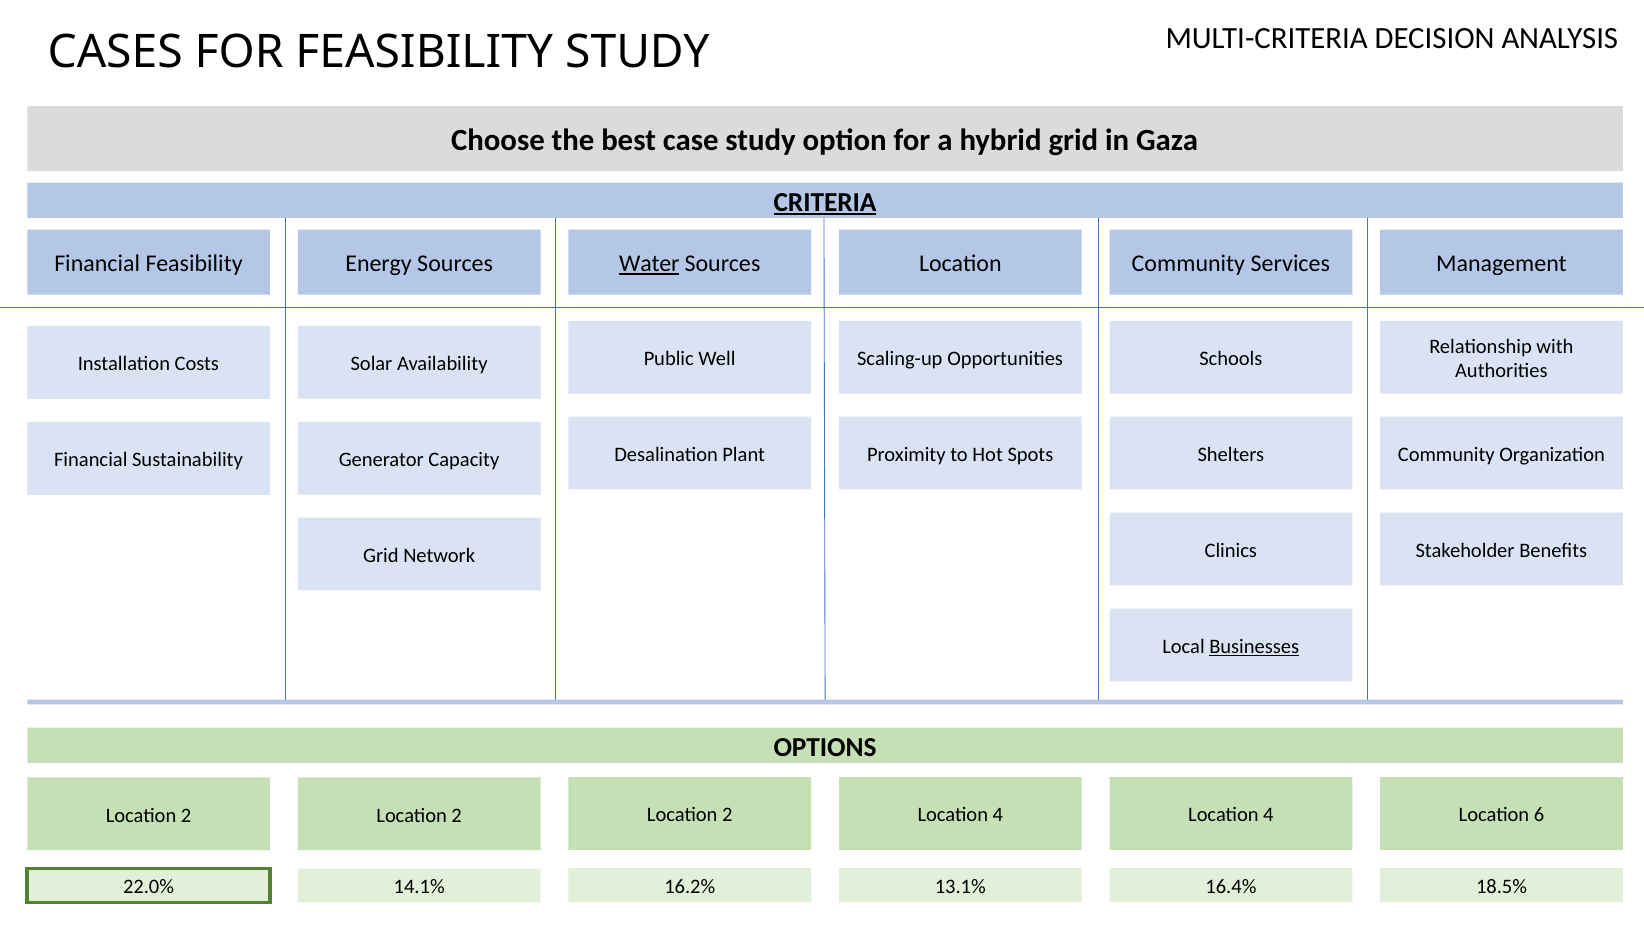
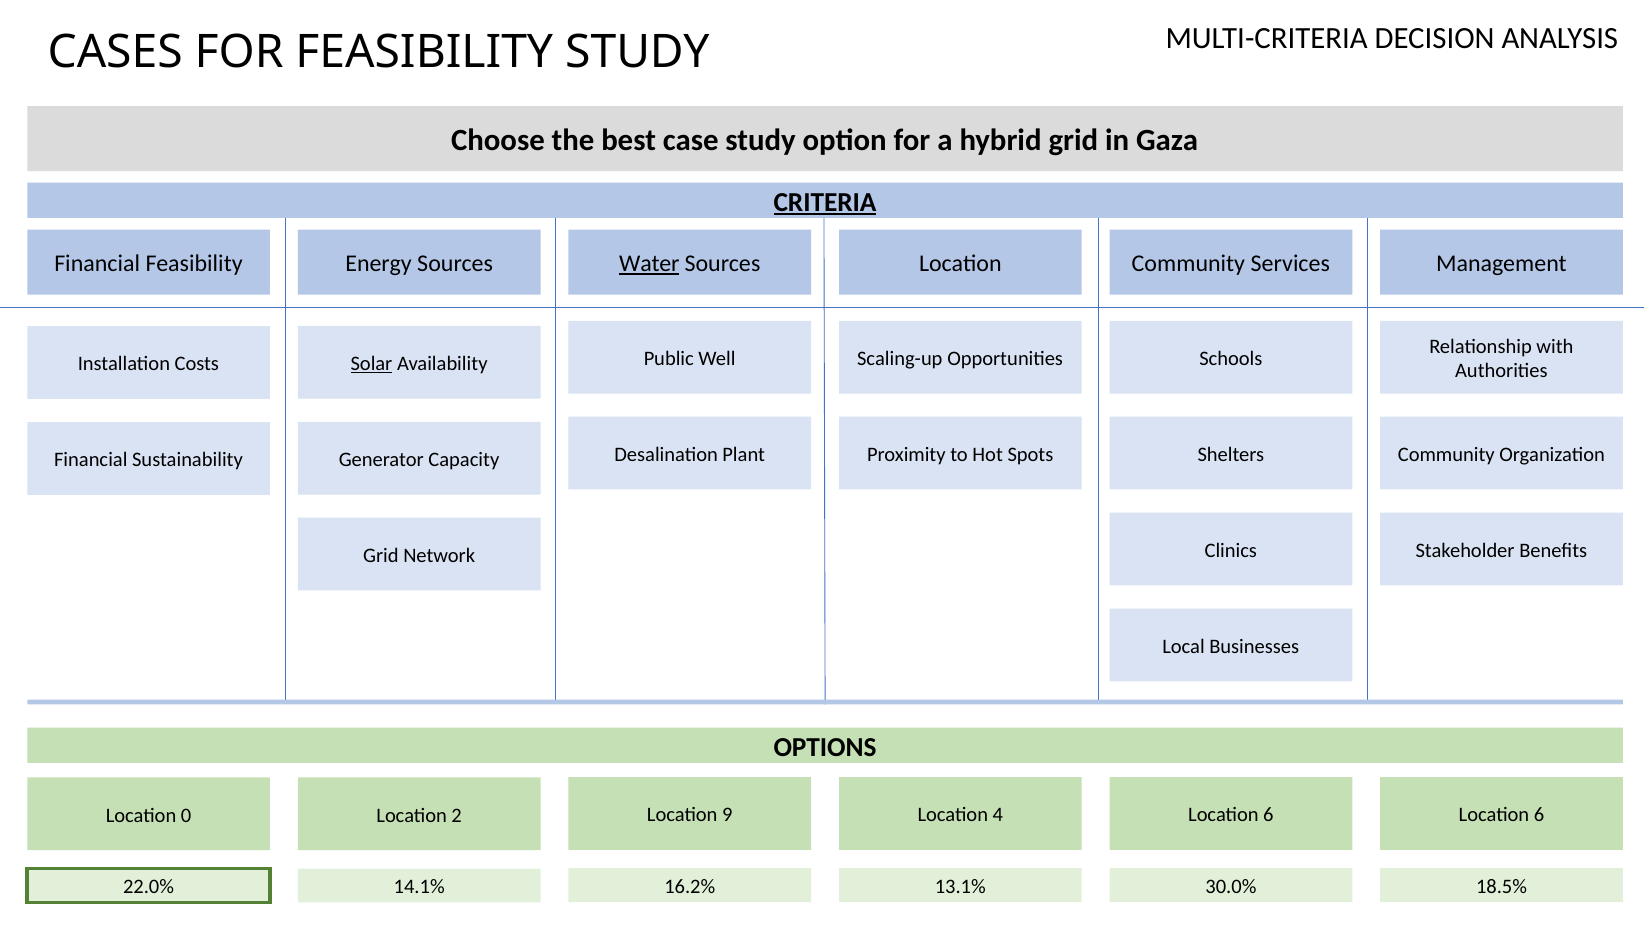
Solar underline: none -> present
Businesses underline: present -> none
2 at (186, 815): 2 -> 0
2 at (727, 815): 2 -> 9
4 Location 4: 4 -> 6
16.4%: 16.4% -> 30.0%
